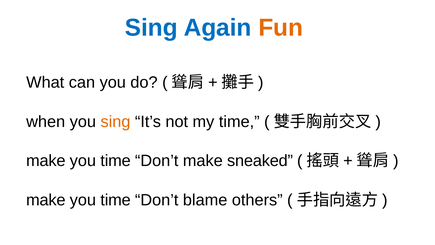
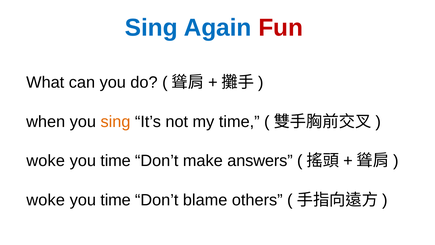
Fun colour: orange -> red
make at (46, 161): make -> woke
sneaked: sneaked -> answers
make at (46, 200): make -> woke
